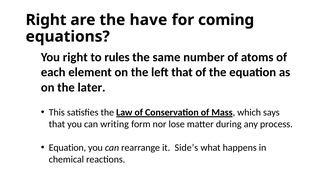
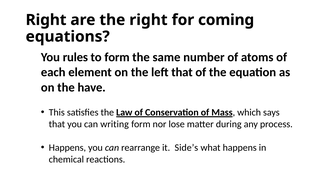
the have: have -> right
You right: right -> rules
to rules: rules -> form
later: later -> have
Equation at (67, 148): Equation -> Happens
